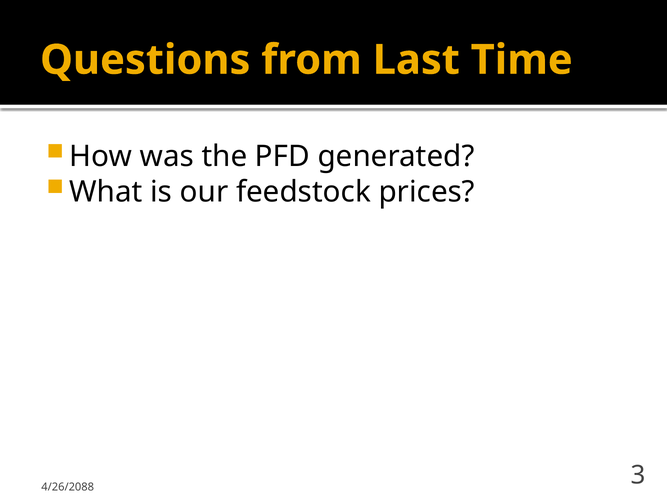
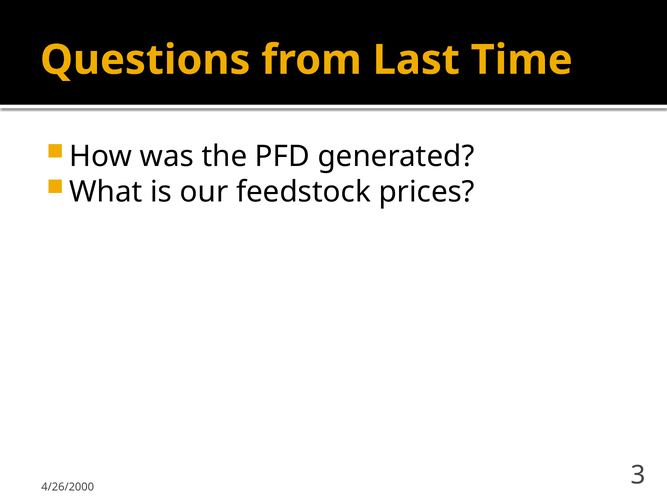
4/26/2088: 4/26/2088 -> 4/26/2000
